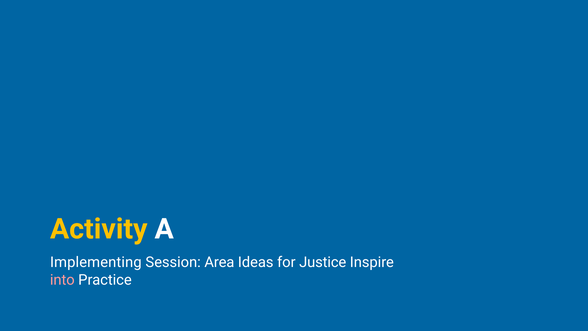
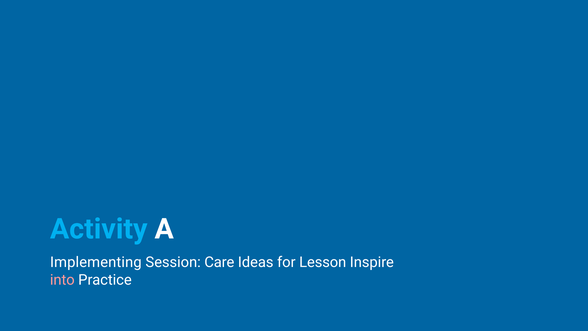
Activity colour: yellow -> light blue
Area: Area -> Care
Justice: Justice -> Lesson
